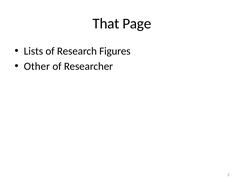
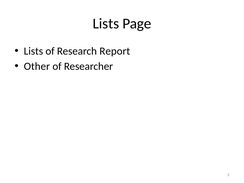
That at (106, 24): That -> Lists
Figures: Figures -> Report
